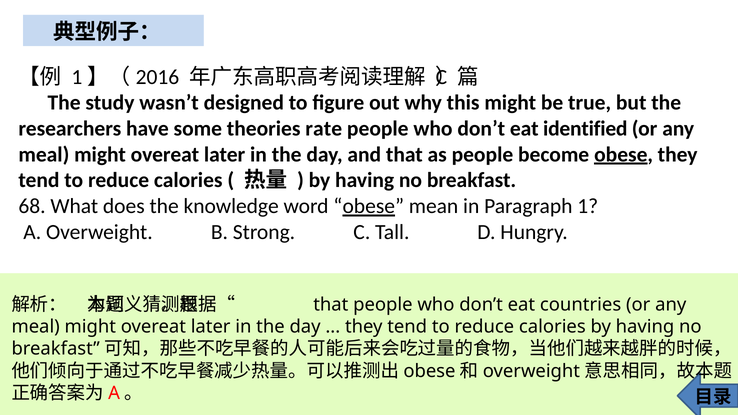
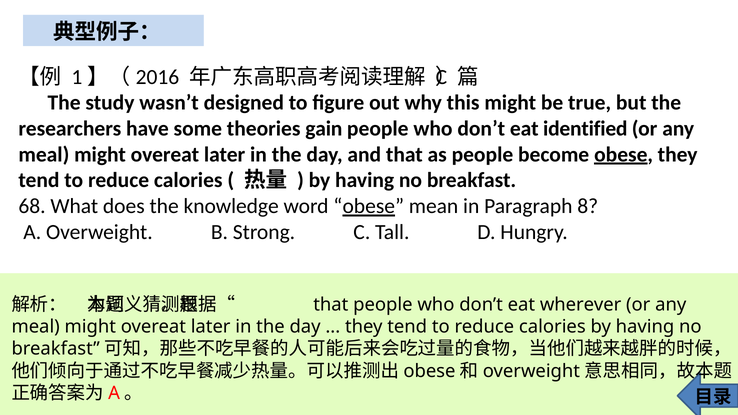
rate: rate -> gain
1: 1 -> 8
countries: countries -> wherever
